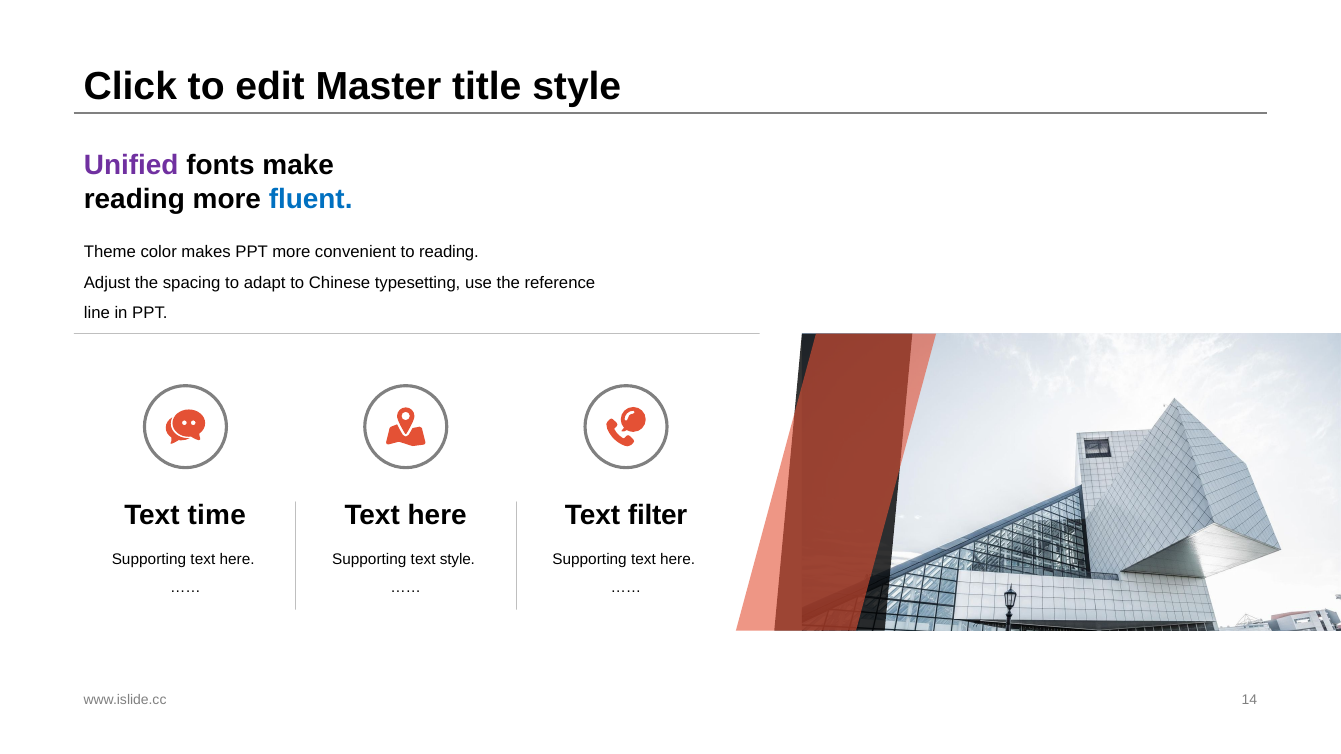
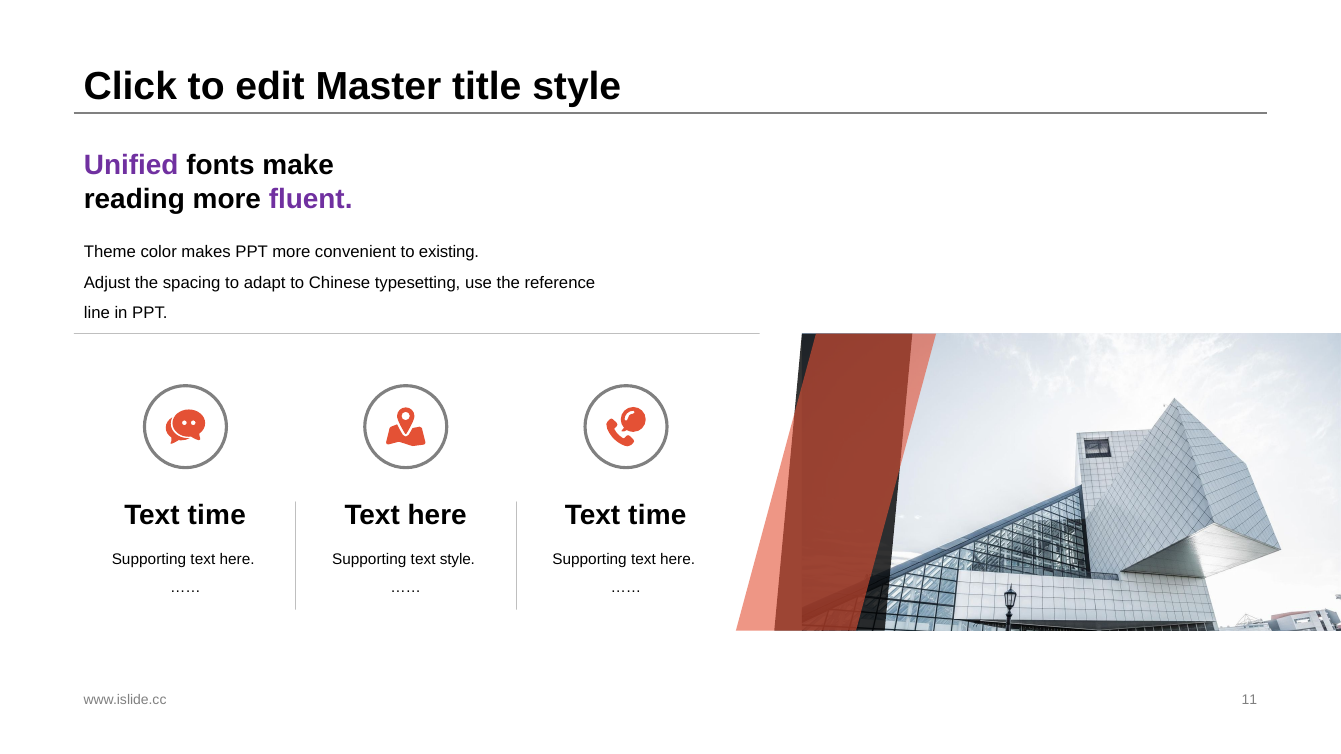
fluent colour: blue -> purple
to reading: reading -> existing
filter at (658, 515): filter -> time
14: 14 -> 11
